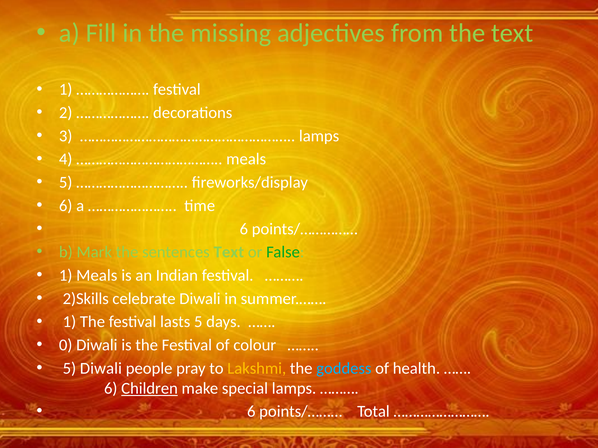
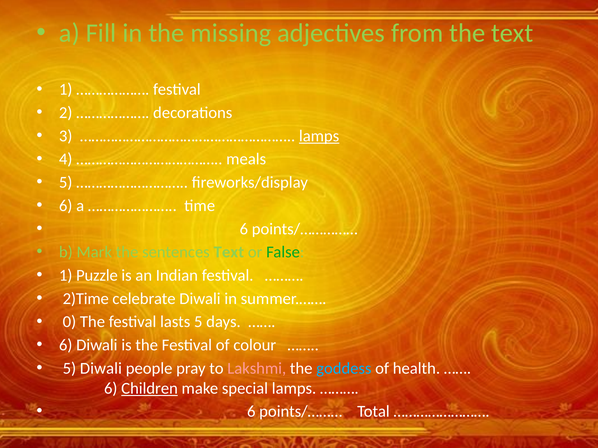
lamps at (319, 136) underline: none -> present
1 Meals: Meals -> Puzzle
2)Skills: 2)Skills -> 2)Time
1 at (69, 322): 1 -> 0
0 at (66, 345): 0 -> 6
Lakshmi colour: yellow -> pink
